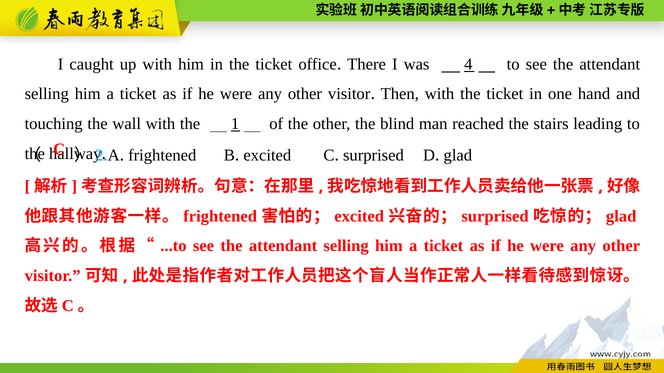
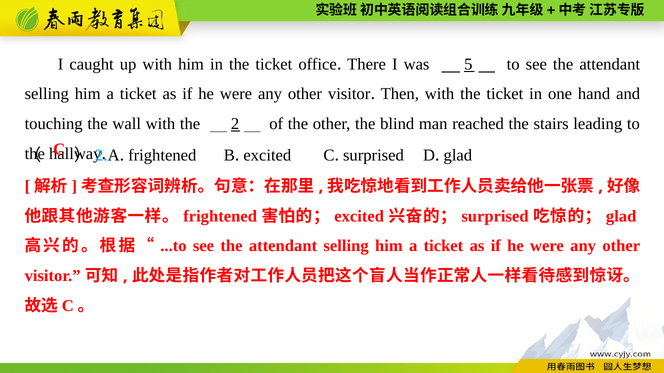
4: 4 -> 5
1: 1 -> 2
